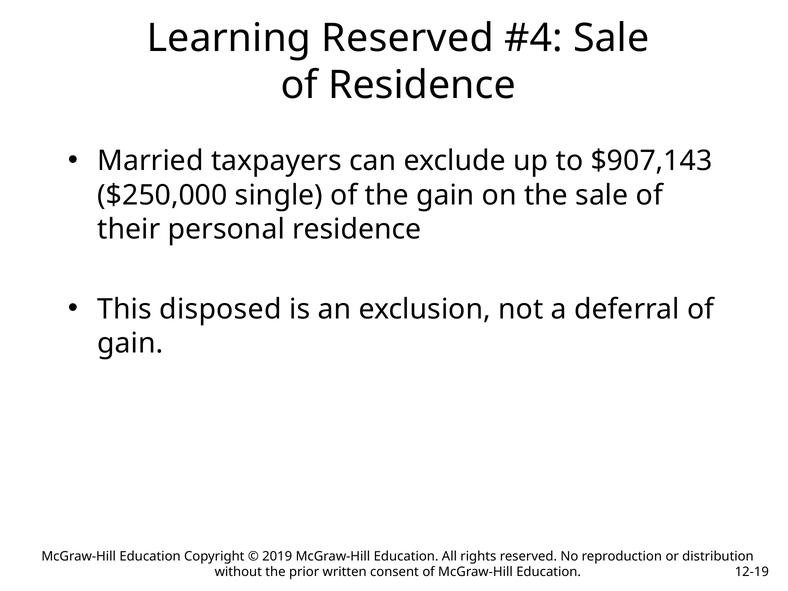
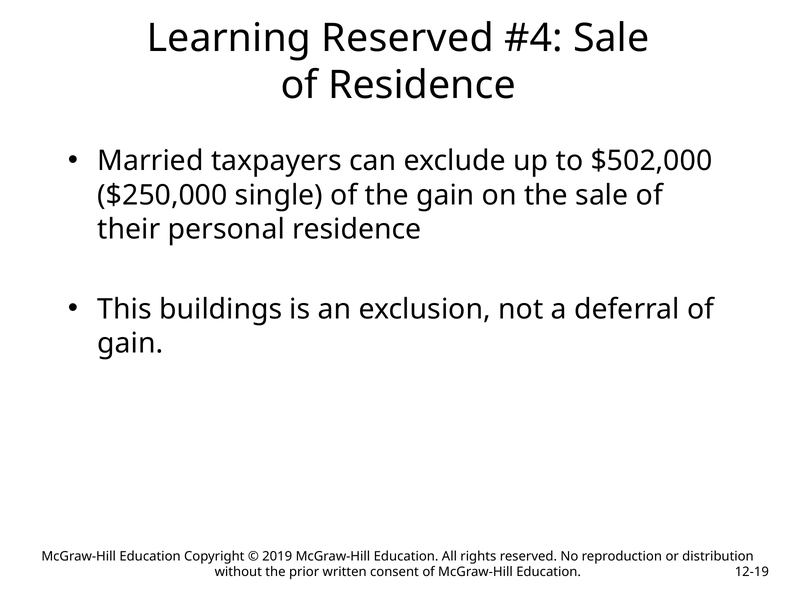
$907,143: $907,143 -> $502,000
disposed: disposed -> buildings
